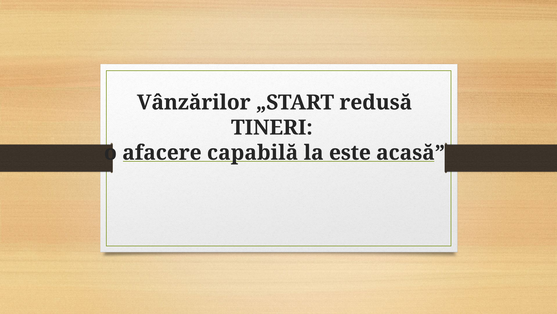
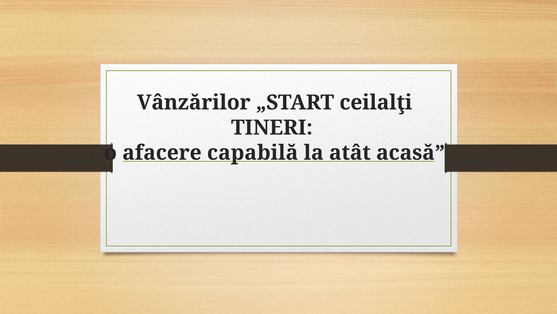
redusă: redusă -> ceilalţi
este: este -> atât
